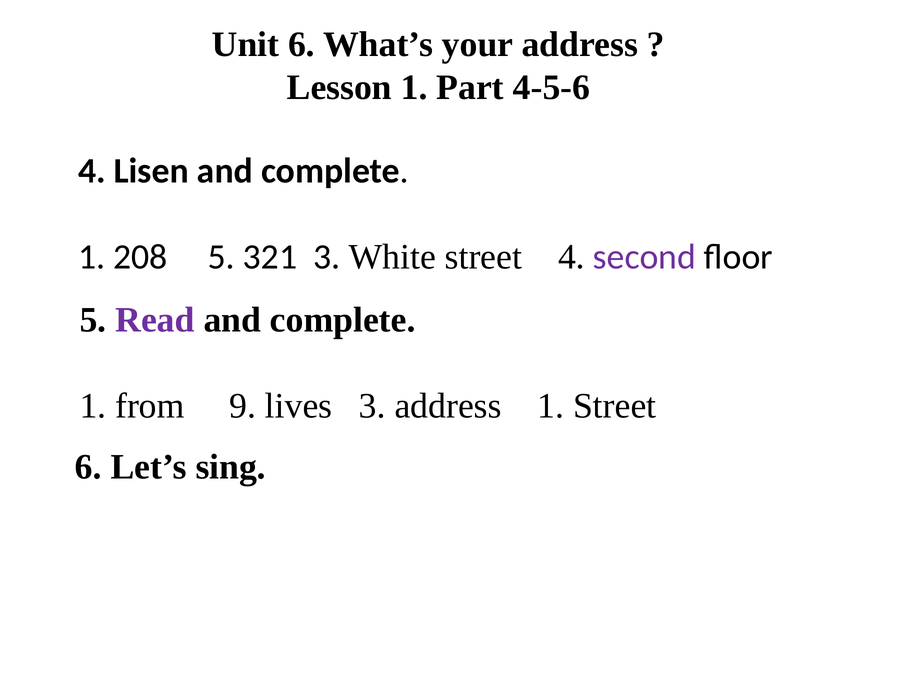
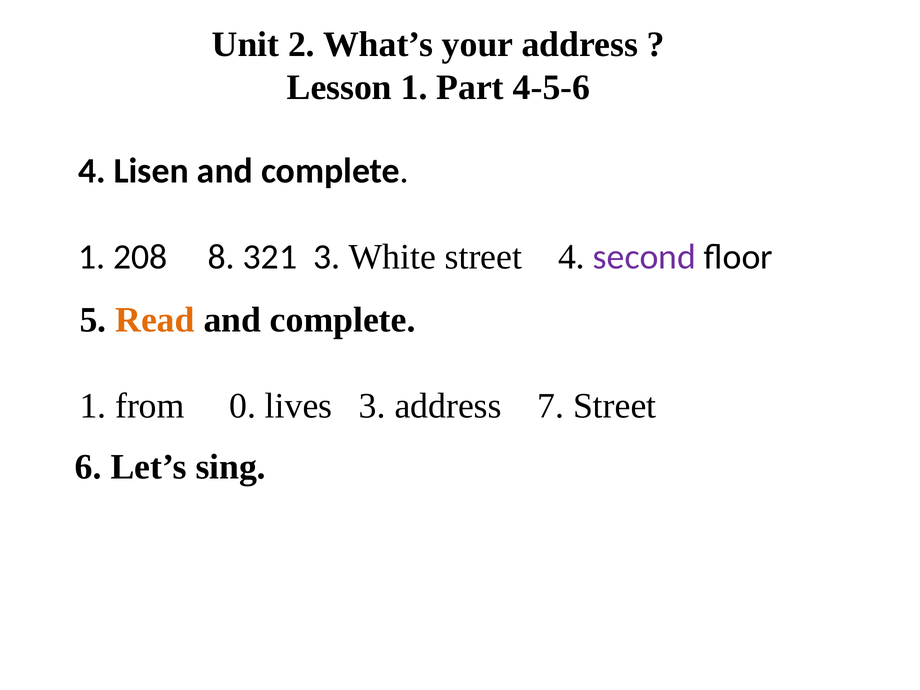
Unit 6: 6 -> 2
208 5: 5 -> 8
Read colour: purple -> orange
9: 9 -> 0
address 1: 1 -> 7
